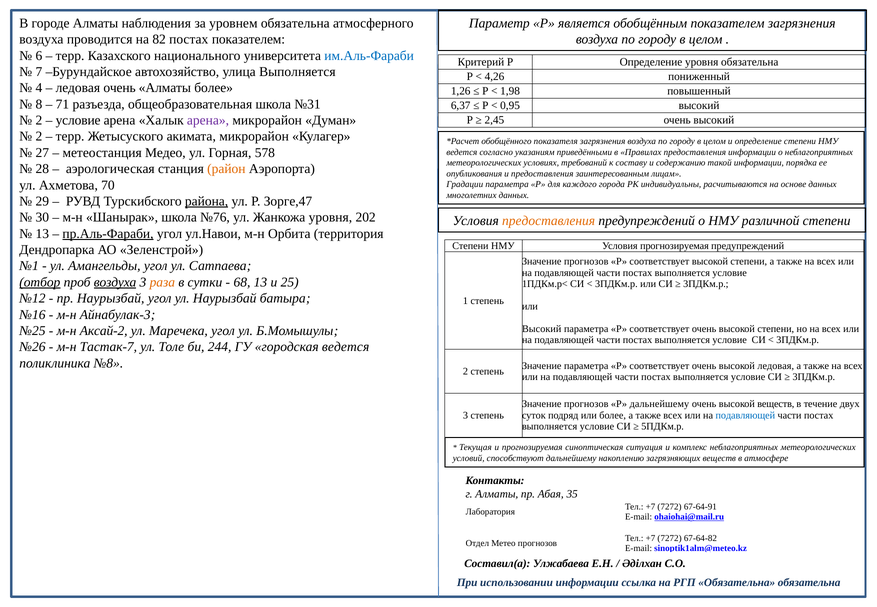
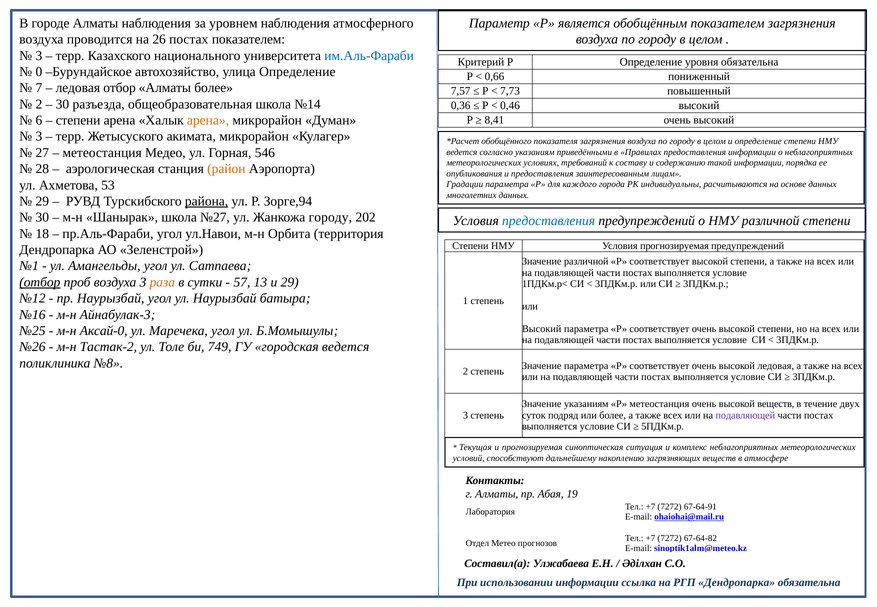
уровнем обязательна: обязательна -> наблюдения
82: 82 -> 26
6 at (39, 56): 6 -> 3
7: 7 -> 0
улица Выполняется: Выполняется -> Определение
4,26: 4,26 -> 0,66
4: 4 -> 7
ледовая очень: очень -> отбор
1,26: 1,26 -> 7,57
1,98: 1,98 -> 7,73
8 at (39, 104): 8 -> 2
71 at (62, 104): 71 -> 30
№31: №31 -> №14
6,37: 6,37 -> 0,36
0,95: 0,95 -> 0,46
2 at (39, 120): 2 -> 6
условие at (78, 120): условие -> степени
арена at (208, 120) colour: purple -> orange
2,45: 2,45 -> 8,41
2 at (39, 137): 2 -> 3
578: 578 -> 546
70: 70 -> 53
Зорге,47: Зорге,47 -> Зорге,94
№76: №76 -> №27
Жанкожа уровня: уровня -> городу
предоставления at (549, 221) colour: orange -> blue
13 at (42, 234): 13 -> 18
пр.Аль-Фараби underline: present -> none
прогнозов at (586, 262): прогнозов -> различной
воздуха at (115, 282) underline: present -> none
68: 68 -> 57
и 25: 25 -> 29
Аксай-2: Аксай-2 -> Аксай-0
Тастак-7: Тастак-7 -> Тастак-2
244: 244 -> 749
прогнозов at (586, 404): прогнозов -> указаниям
Р дальнейшему: дальнейшему -> метеостанция
подавляющей at (745, 415) colour: blue -> purple
35: 35 -> 19
РГП Обязательна: Обязательна -> Дендропарка
